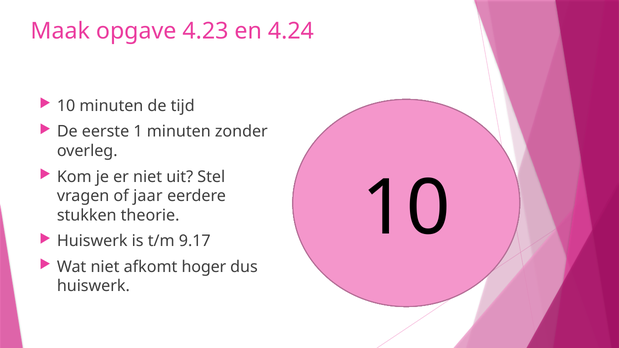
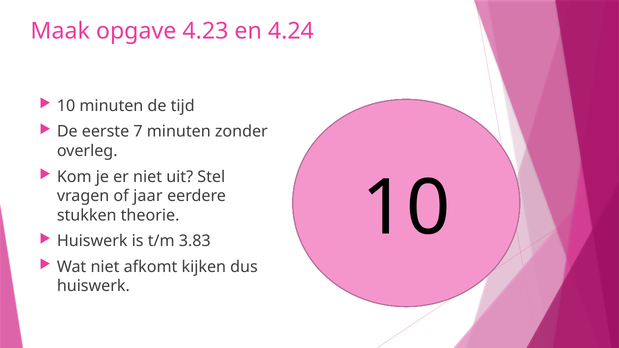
1: 1 -> 7
9.17: 9.17 -> 3.83
hoger: hoger -> kijken
